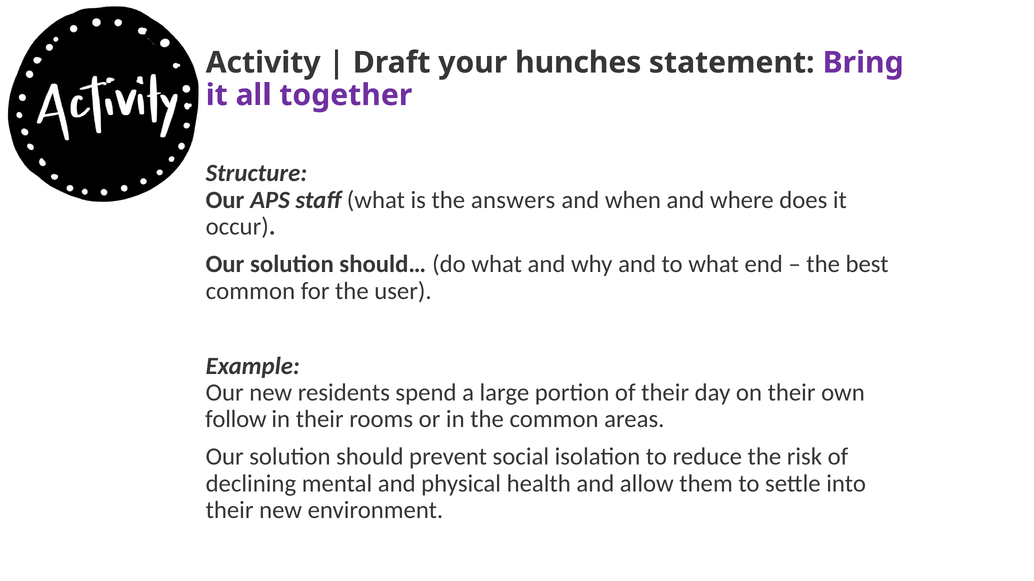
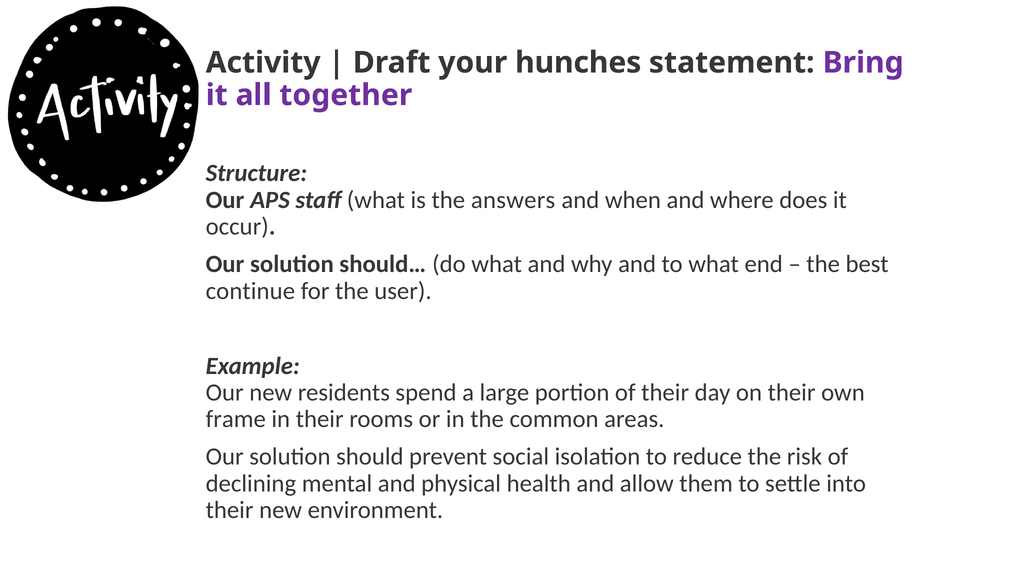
common at (250, 291): common -> continue
follow: follow -> frame
